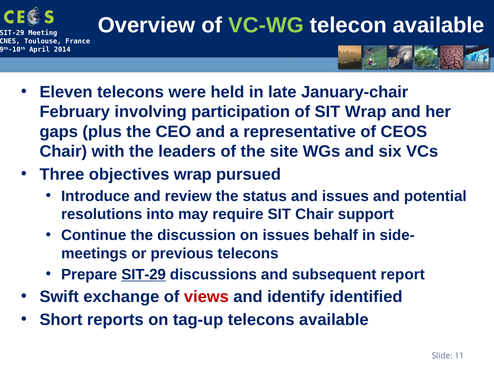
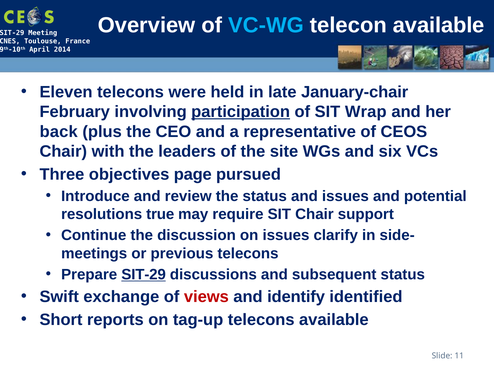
VC-WG colour: light green -> light blue
participation underline: none -> present
gaps: gaps -> back
objectives wrap: wrap -> page
into: into -> true
behalf: behalf -> clarify
subsequent report: report -> status
